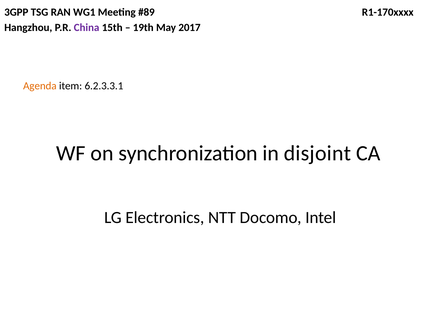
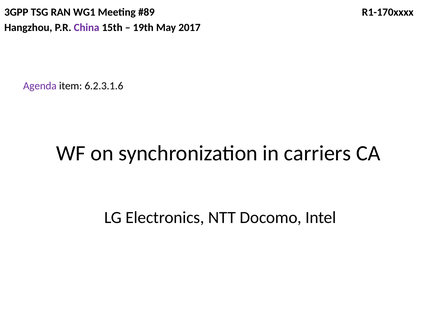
Agenda colour: orange -> purple
6.2.3.3.1: 6.2.3.3.1 -> 6.2.3.1.6
disjoint: disjoint -> carriers
